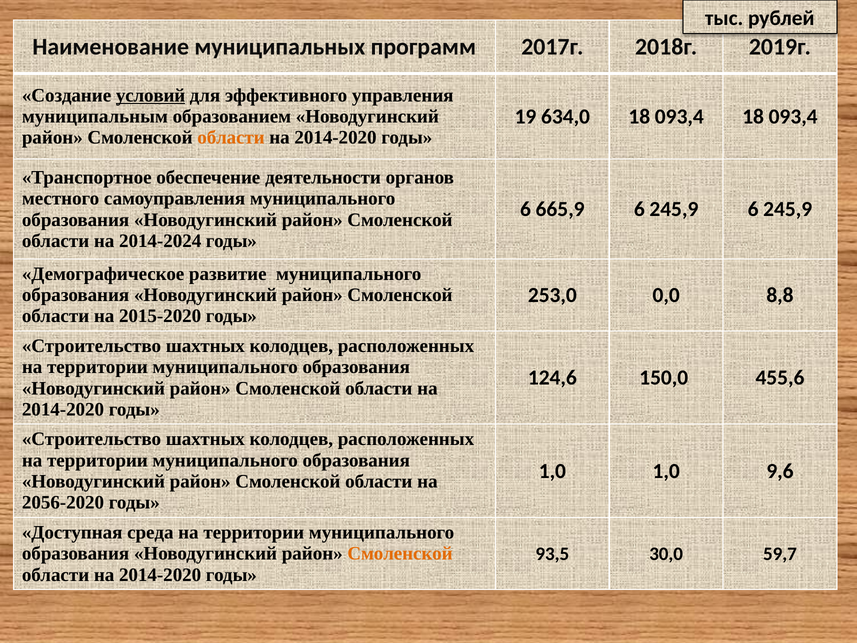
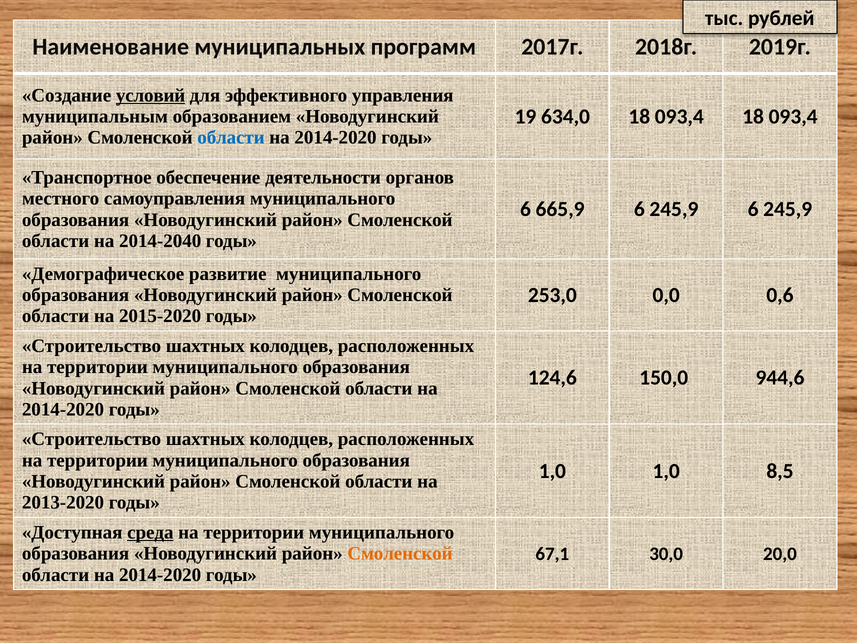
области at (231, 138) colour: orange -> blue
2014-2024: 2014-2024 -> 2014-2040
8,8: 8,8 -> 0,6
455,6: 455,6 -> 944,6
9,6: 9,6 -> 8,5
2056-2020: 2056-2020 -> 2013-2020
среда underline: none -> present
93,5: 93,5 -> 67,1
59,7: 59,7 -> 20,0
